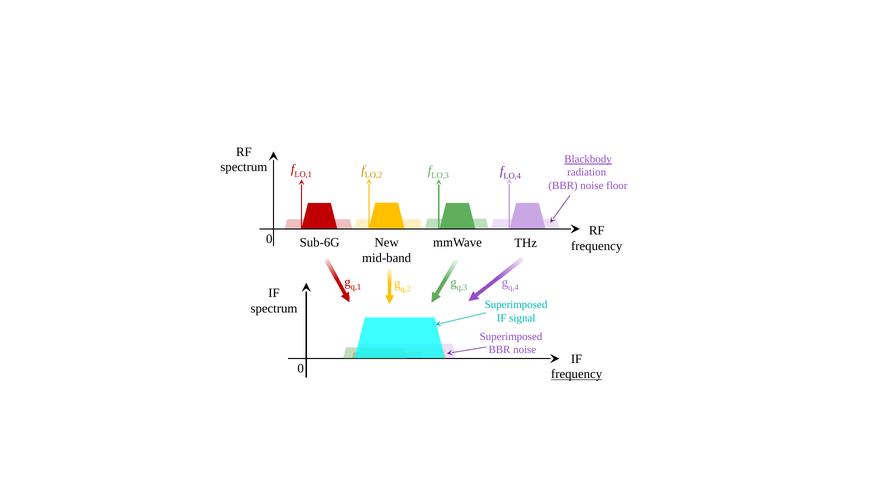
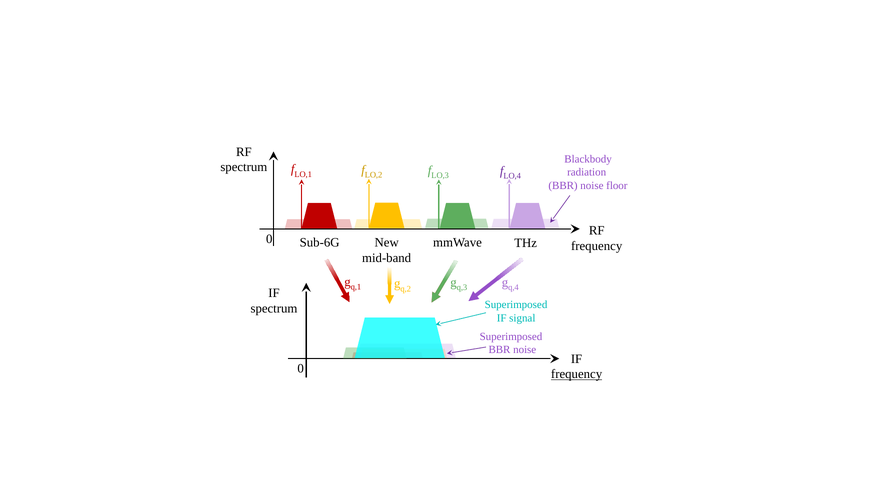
Blackbody underline: present -> none
